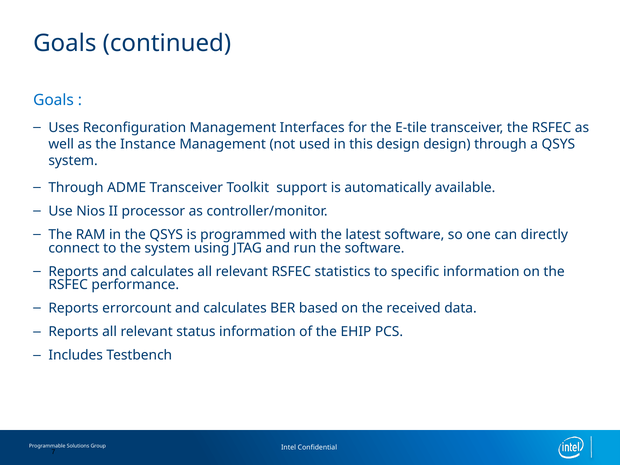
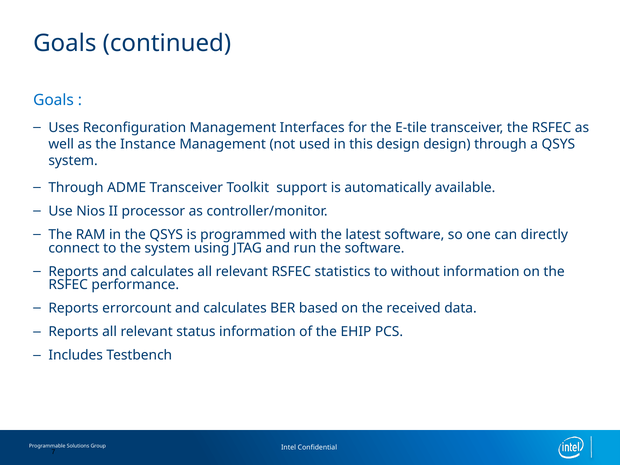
specific: specific -> without
